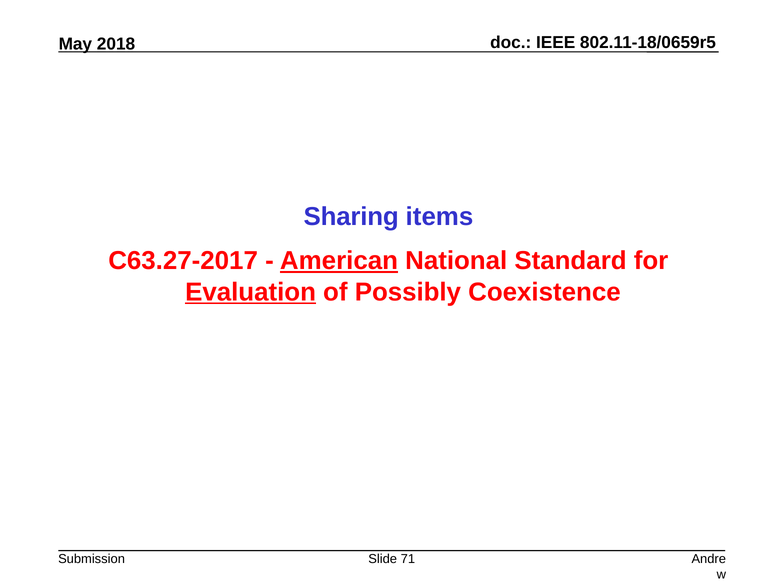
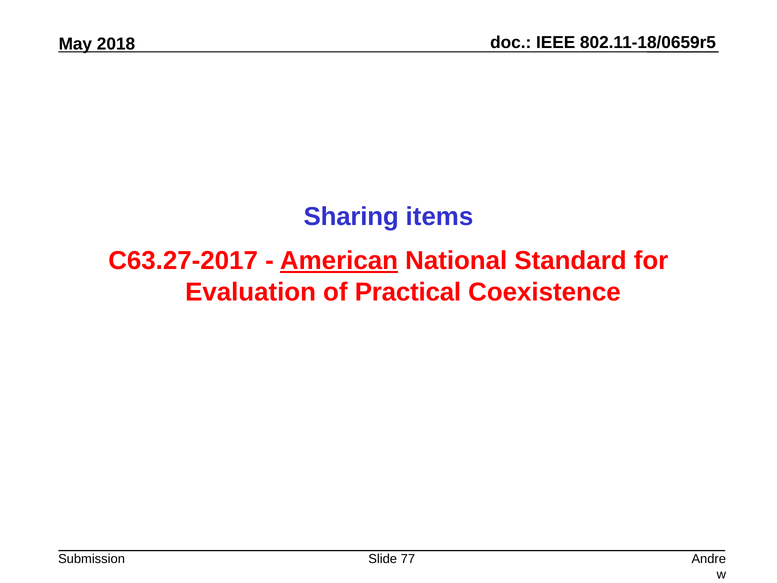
Evaluation underline: present -> none
Possibly: Possibly -> Practical
71: 71 -> 77
